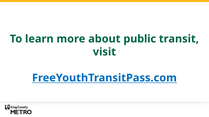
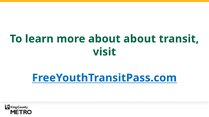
about public: public -> about
